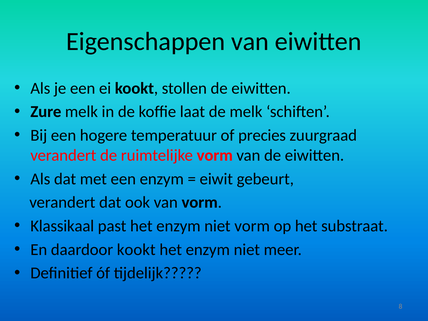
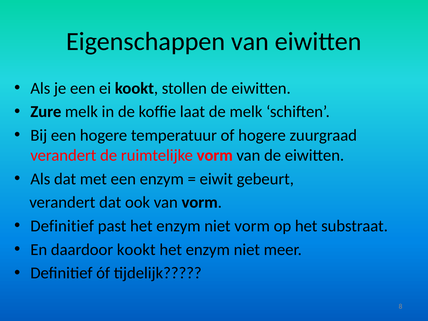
of precies: precies -> hogere
Klassikaal at (62, 226): Klassikaal -> Definitief
